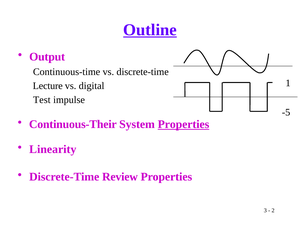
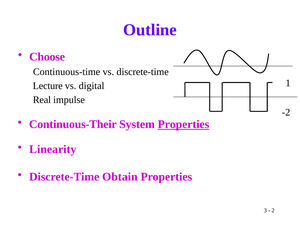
Outline underline: present -> none
Output: Output -> Choose
Test: Test -> Real
-5: -5 -> -2
Review: Review -> Obtain
